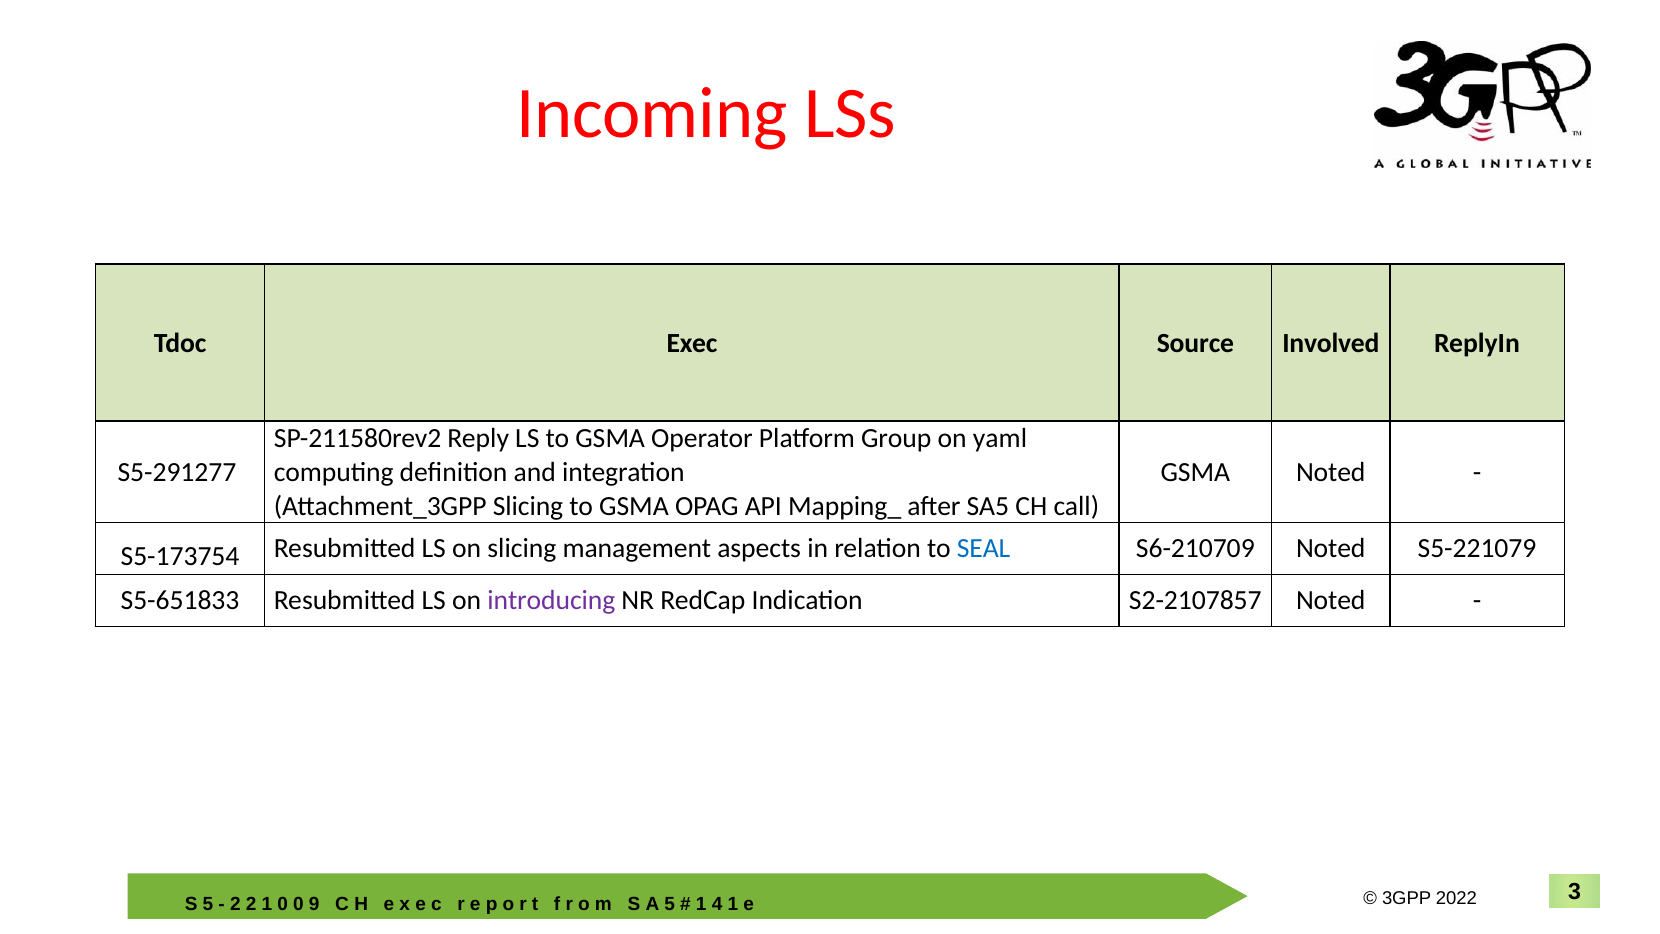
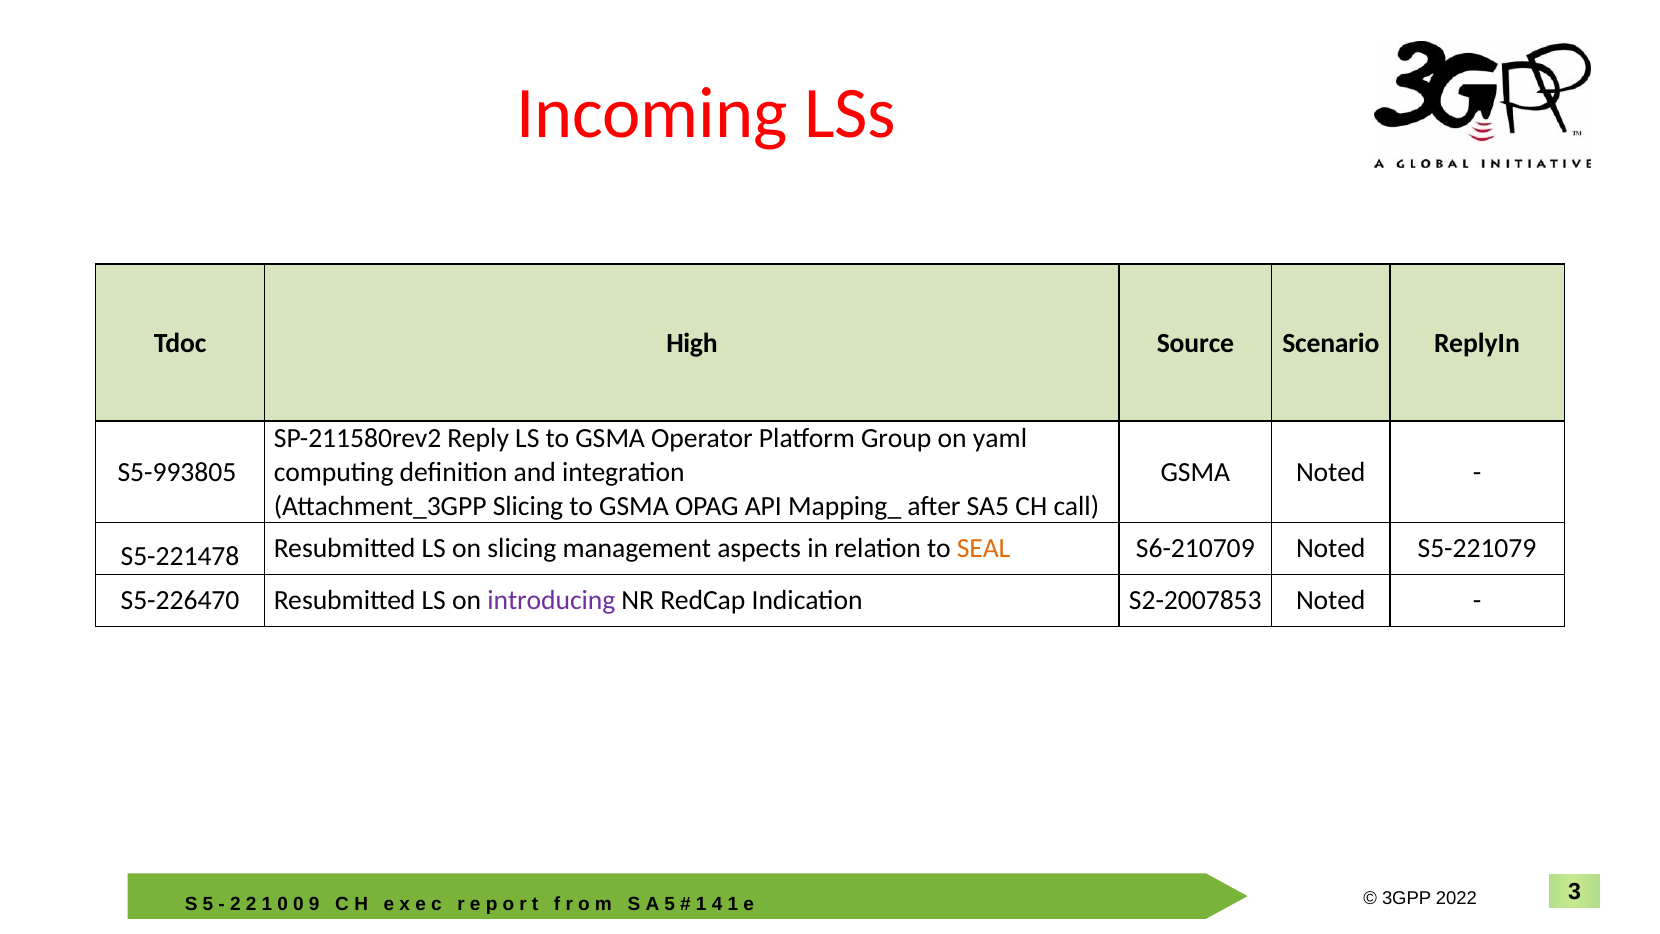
Exec: Exec -> High
Involved: Involved -> Scenario
S5-291277: S5-291277 -> S5-993805
S5-173754: S5-173754 -> S5-221478
SEAL colour: blue -> orange
S5-651833: S5-651833 -> S5-226470
S2-2107857: S2-2107857 -> S2-2007853
